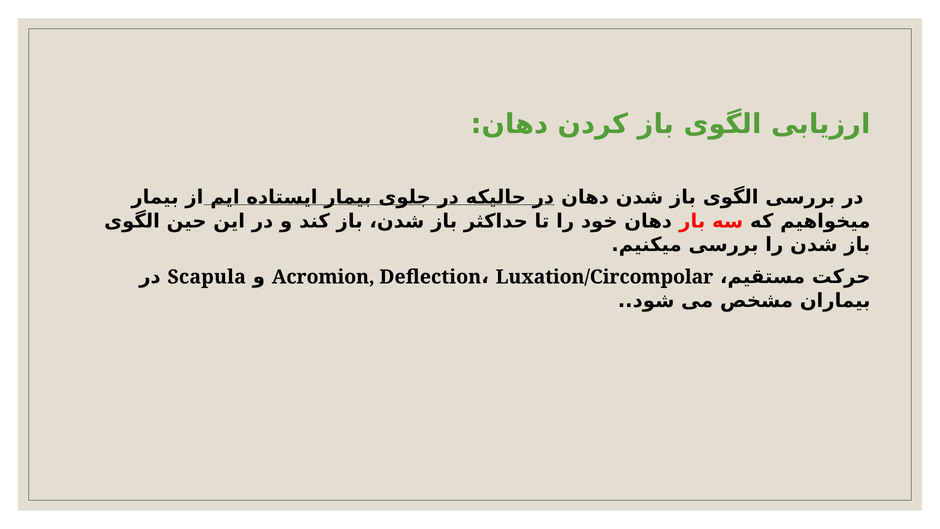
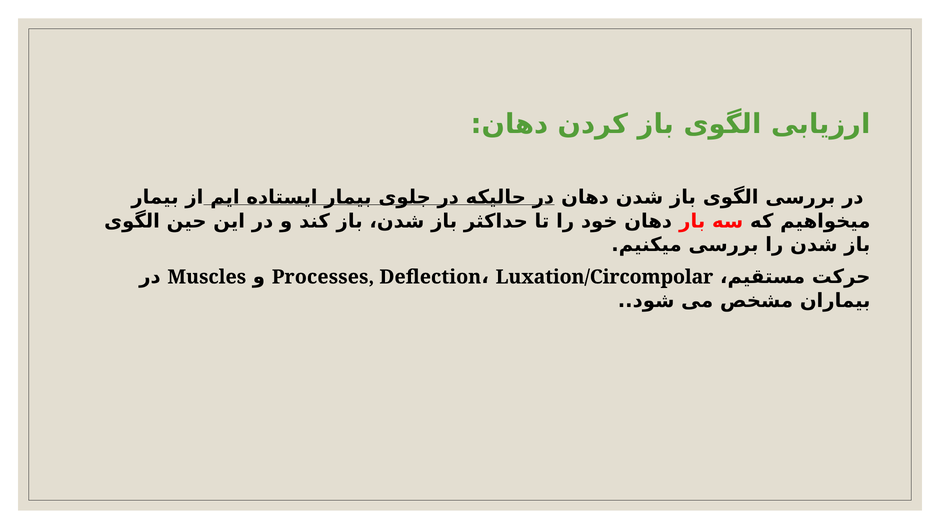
Scapula: Scapula -> Muscles
Acromion: Acromion -> Processes
